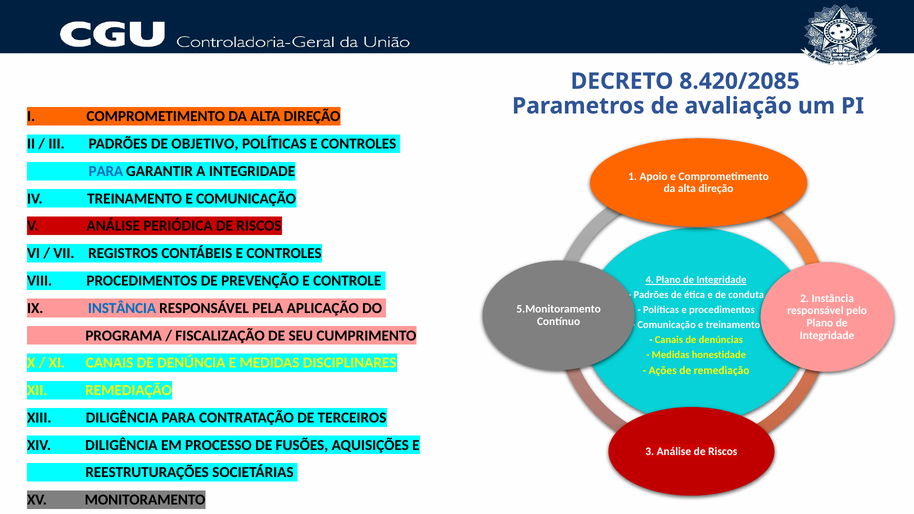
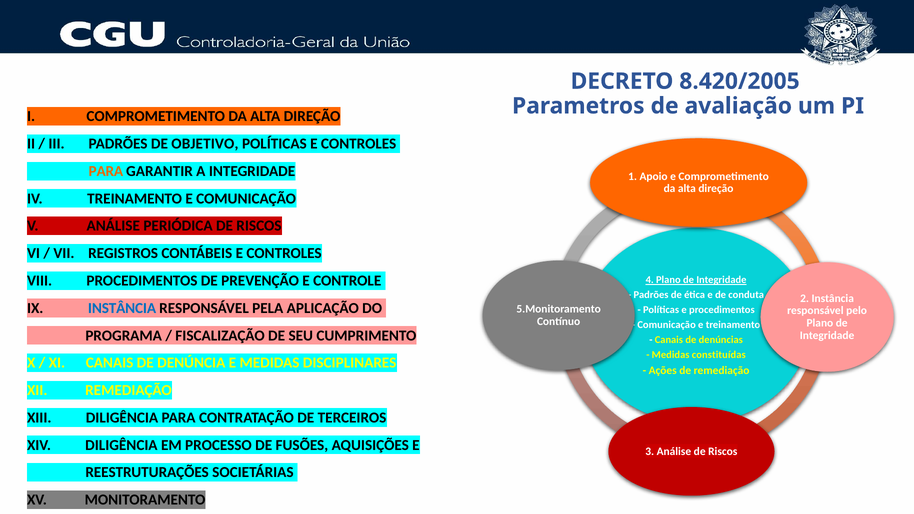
8.420/2085: 8.420/2085 -> 8.420/2005
PARA at (106, 171) colour: blue -> orange
honestidade: honestidade -> constituídas
